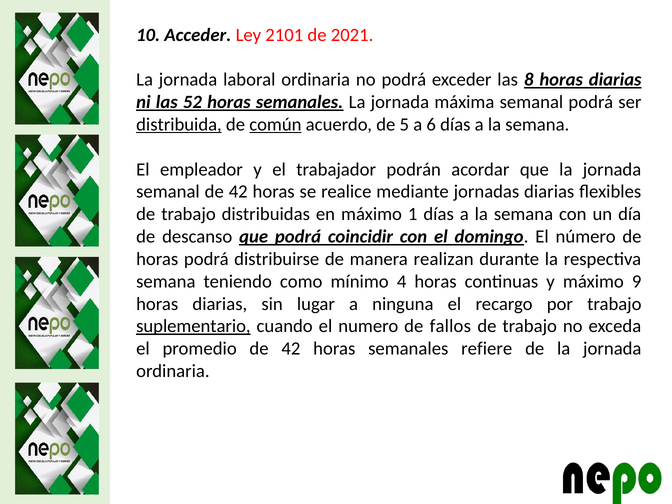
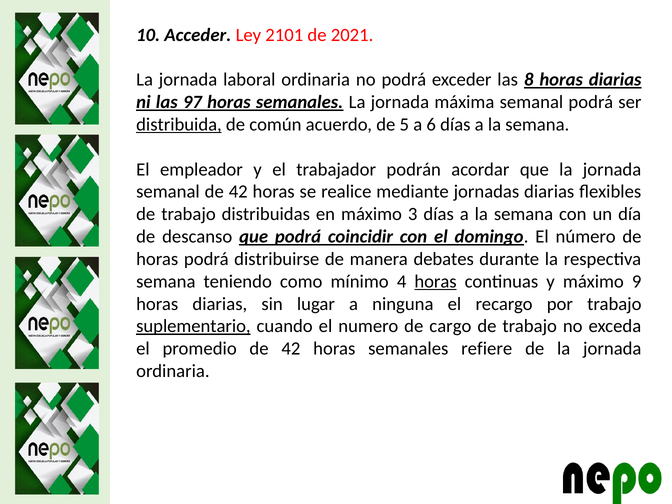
52: 52 -> 97
común underline: present -> none
1: 1 -> 3
realizan: realizan -> debates
horas at (435, 281) underline: none -> present
fallos: fallos -> cargo
